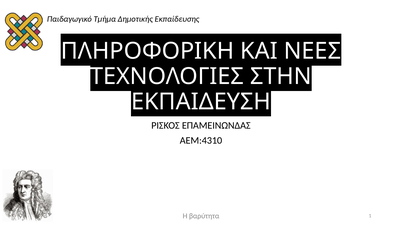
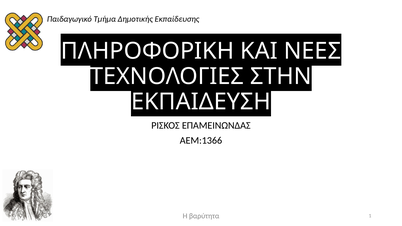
ΑΕΜ:4310: ΑΕΜ:4310 -> ΑΕΜ:1366
